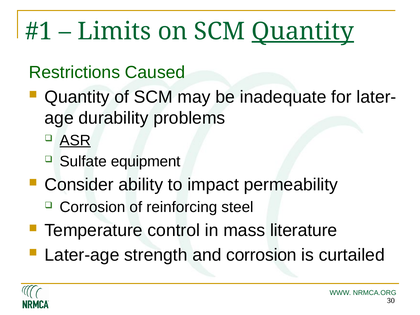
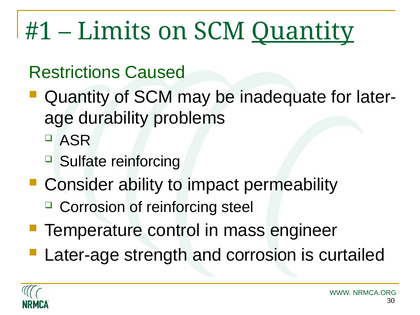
ASR underline: present -> none
Sulfate equipment: equipment -> reinforcing
literature: literature -> engineer
